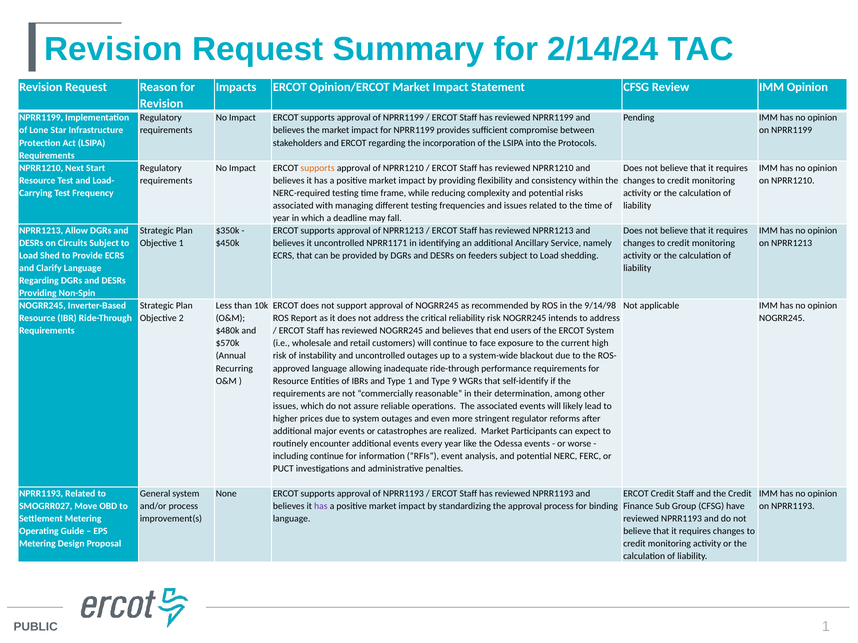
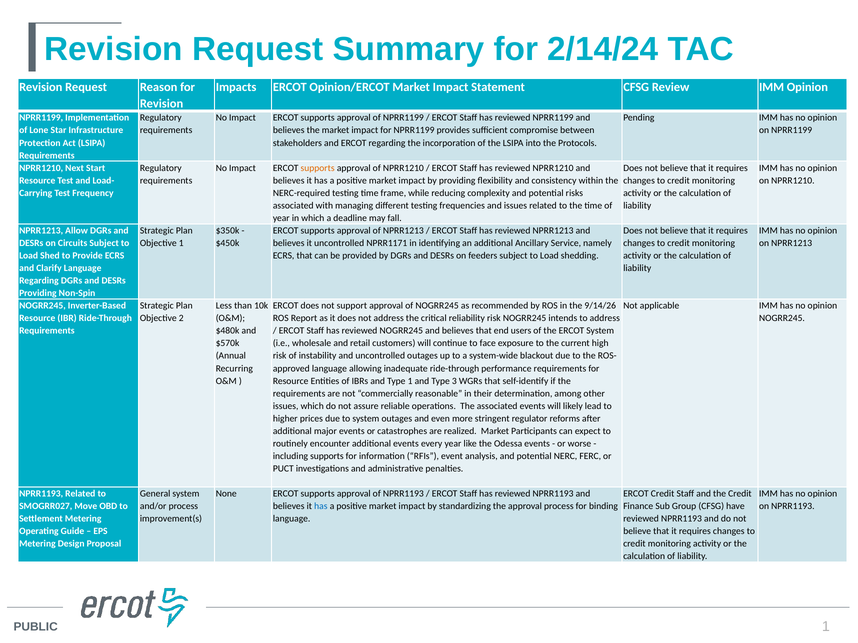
9/14/98: 9/14/98 -> 9/14/26
9: 9 -> 3
including continue: continue -> supports
has at (321, 507) colour: purple -> blue
